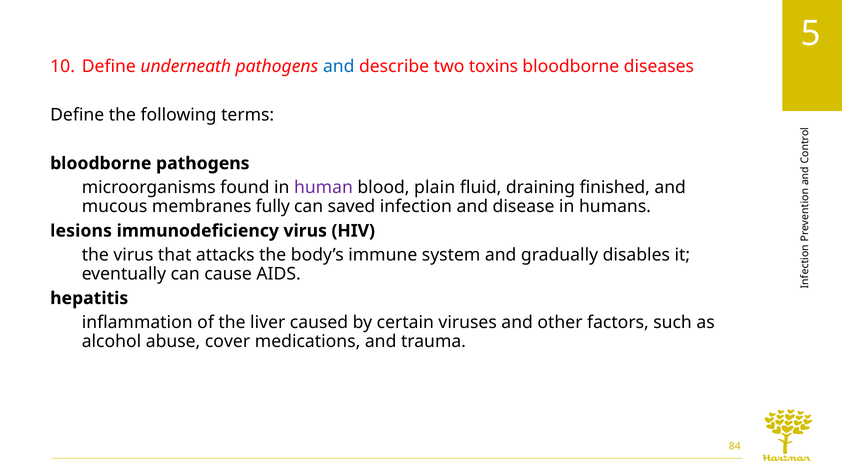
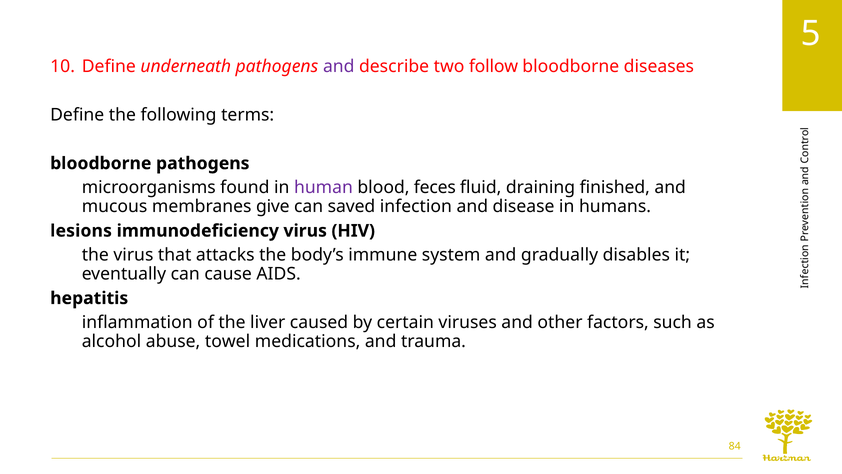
and at (339, 66) colour: blue -> purple
toxins: toxins -> follow
plain: plain -> feces
fully: fully -> give
cover: cover -> towel
